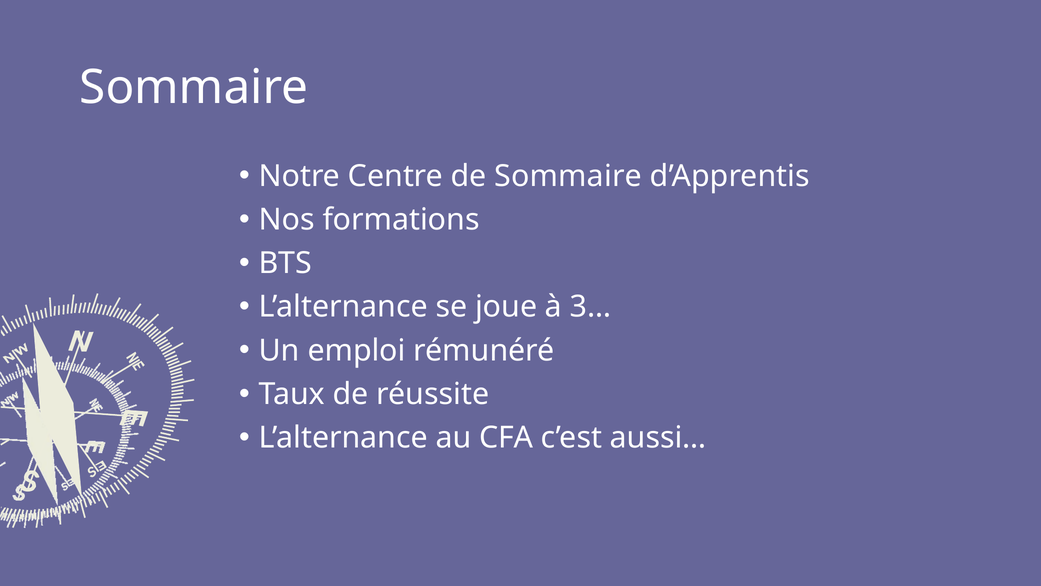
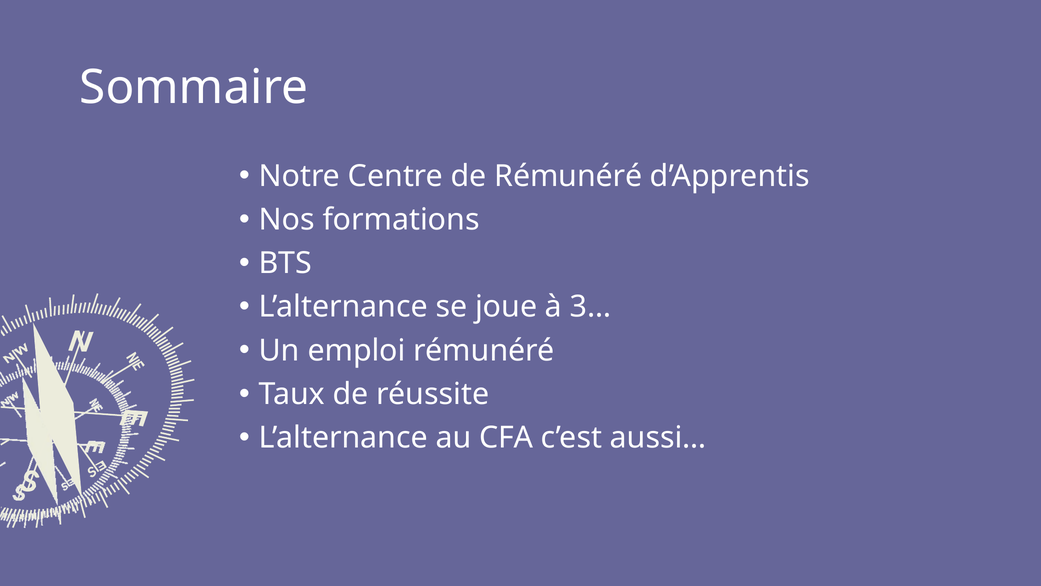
de Sommaire: Sommaire -> Rémunéré
